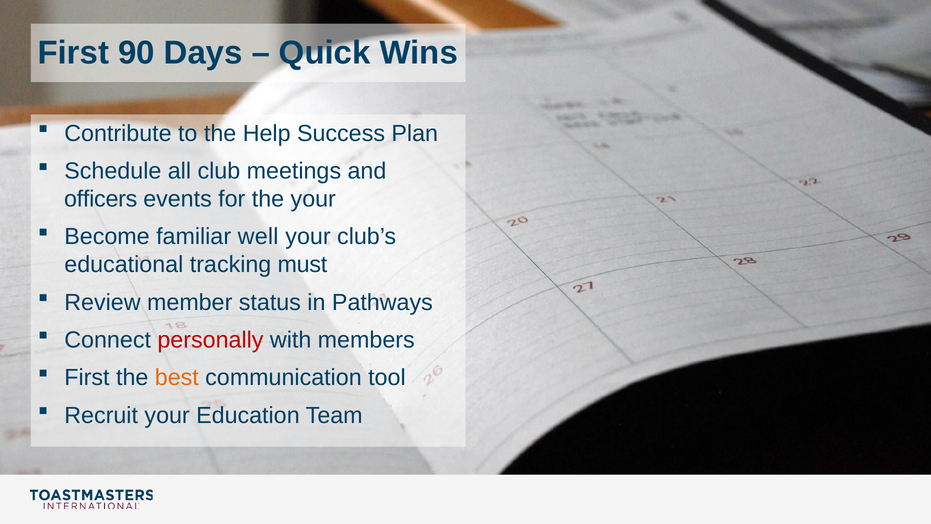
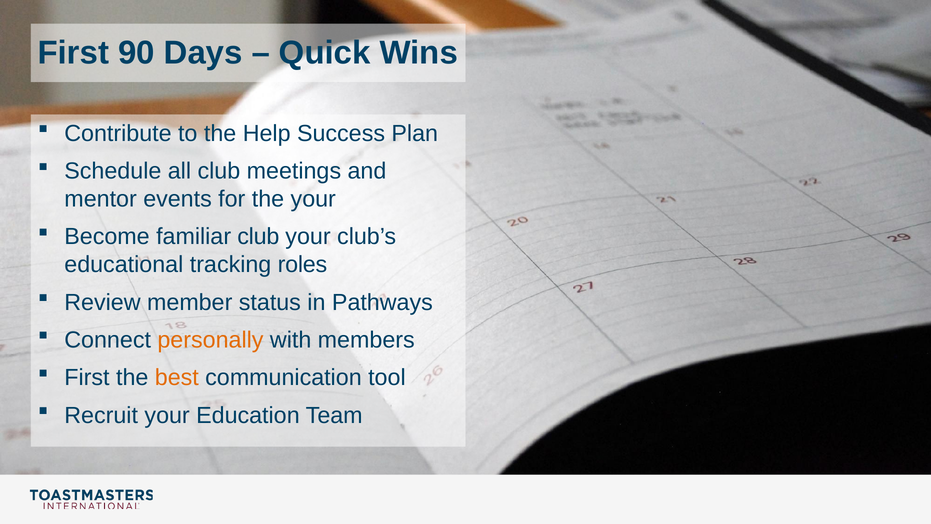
officers: officers -> mentor
familiar well: well -> club
must: must -> roles
personally colour: red -> orange
